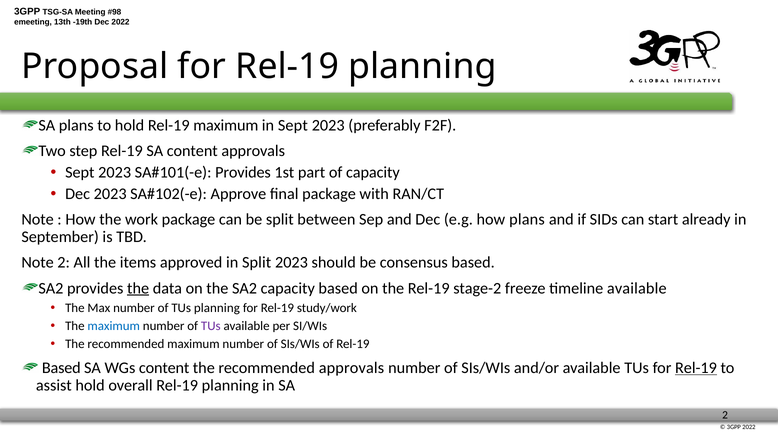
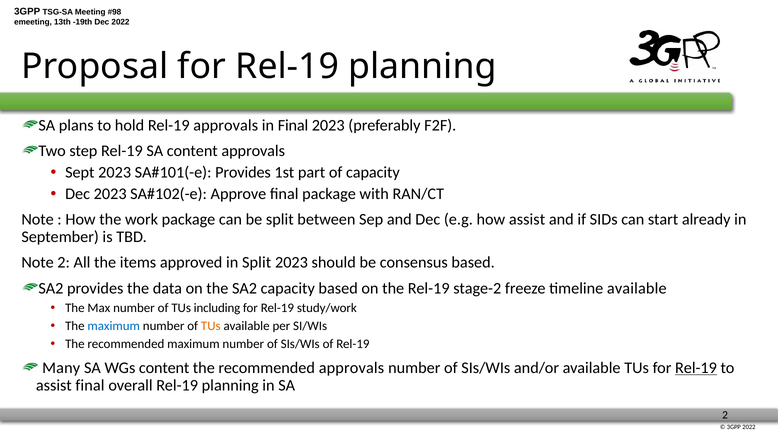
Rel-19 maximum: maximum -> approvals
in Sept: Sept -> Final
how plans: plans -> assist
the at (138, 289) underline: present -> none
TUs planning: planning -> including
TUs at (211, 326) colour: purple -> orange
Based at (61, 368): Based -> Many
assist hold: hold -> final
